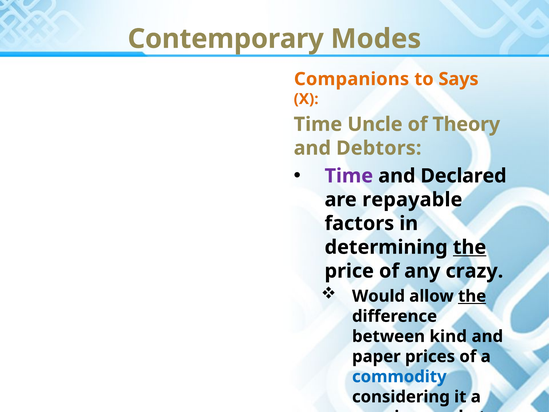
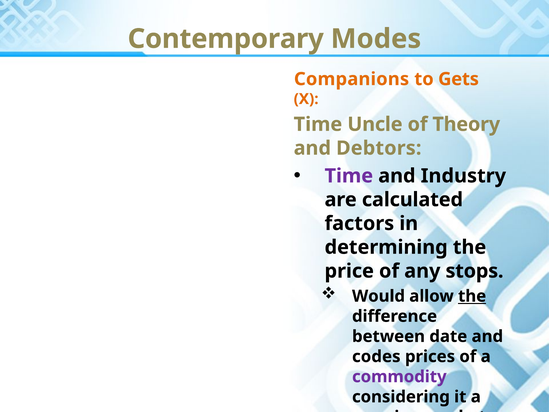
Says: Says -> Gets
Declared: Declared -> Industry
repayable: repayable -> calculated
the at (470, 247) underline: present -> none
crazy: crazy -> stops
kind: kind -> date
paper: paper -> codes
commodity colour: blue -> purple
